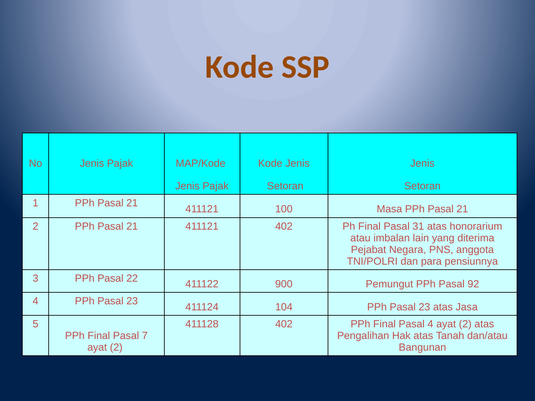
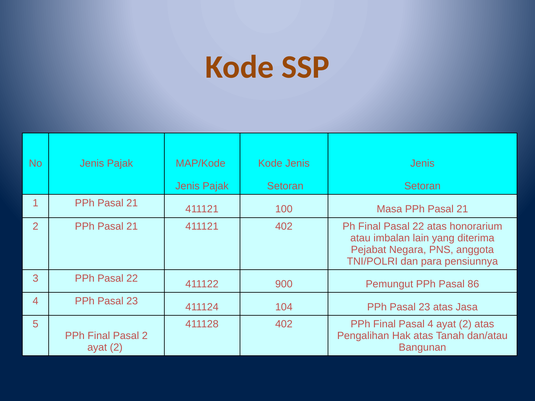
Final Pasal 31: 31 -> 22
92: 92 -> 86
Pasal 7: 7 -> 2
